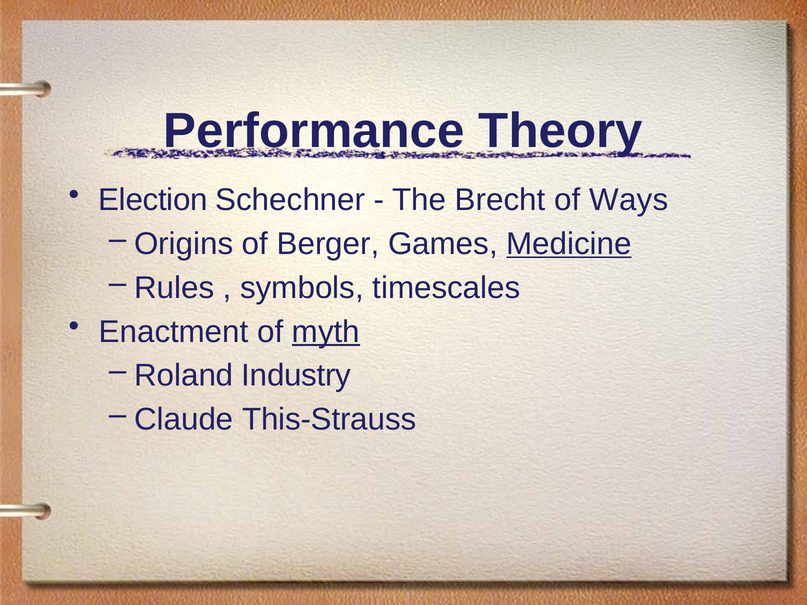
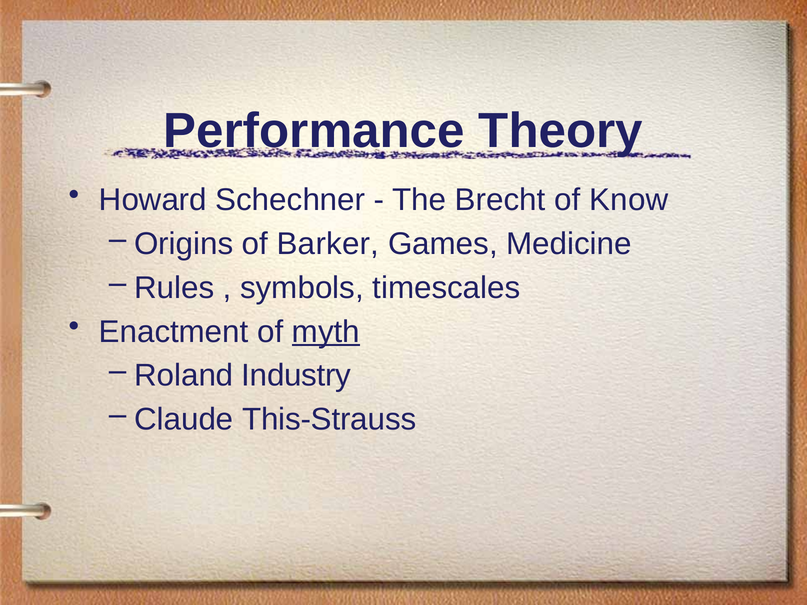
Election: Election -> Howard
Ways: Ways -> Know
Berger: Berger -> Barker
Medicine underline: present -> none
